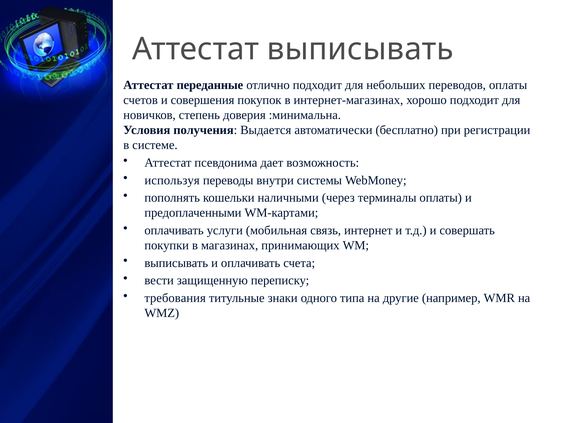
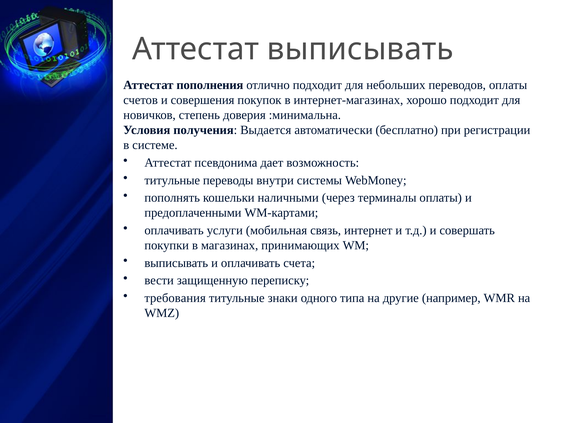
переданные: переданные -> пополнения
используя at (172, 180): используя -> титульные
